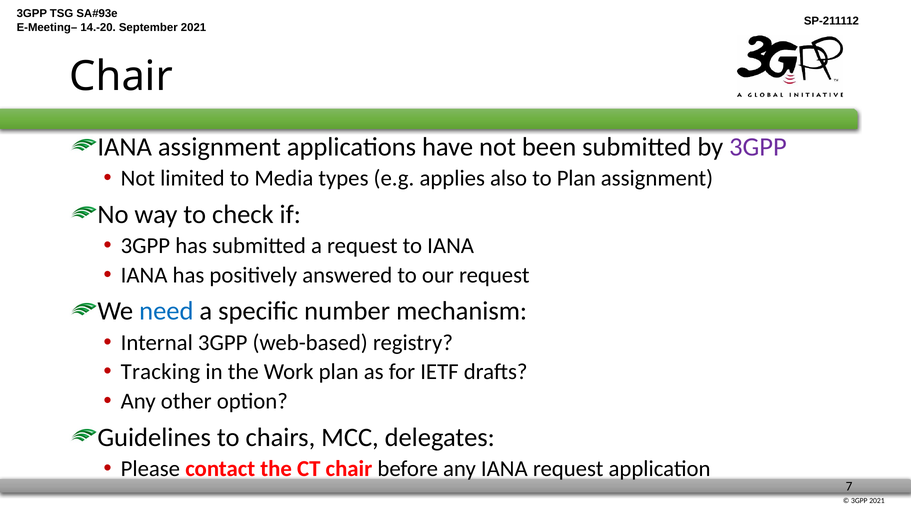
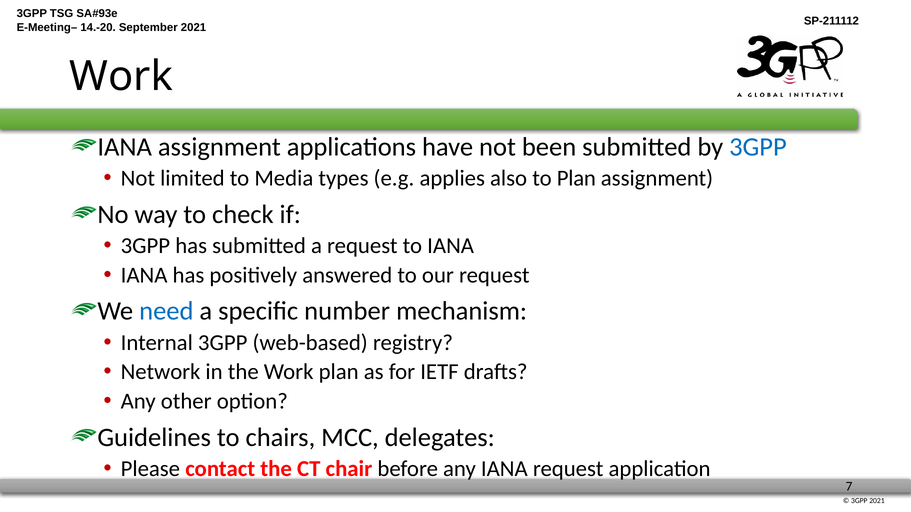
Chair at (121, 77): Chair -> Work
3GPP at (758, 147) colour: purple -> blue
Tracking: Tracking -> Network
